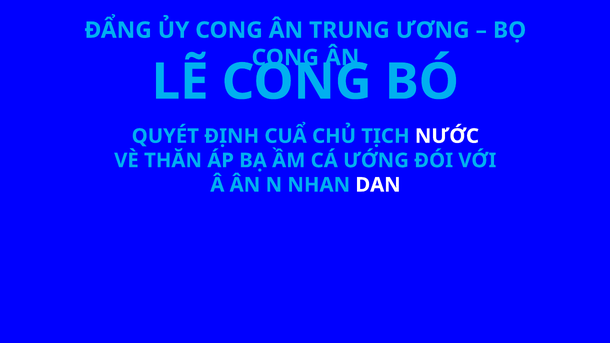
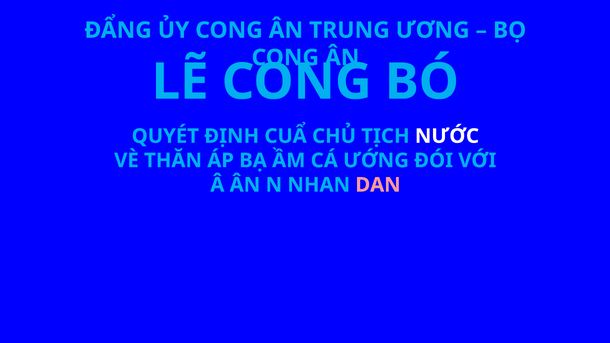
DAN colour: white -> pink
